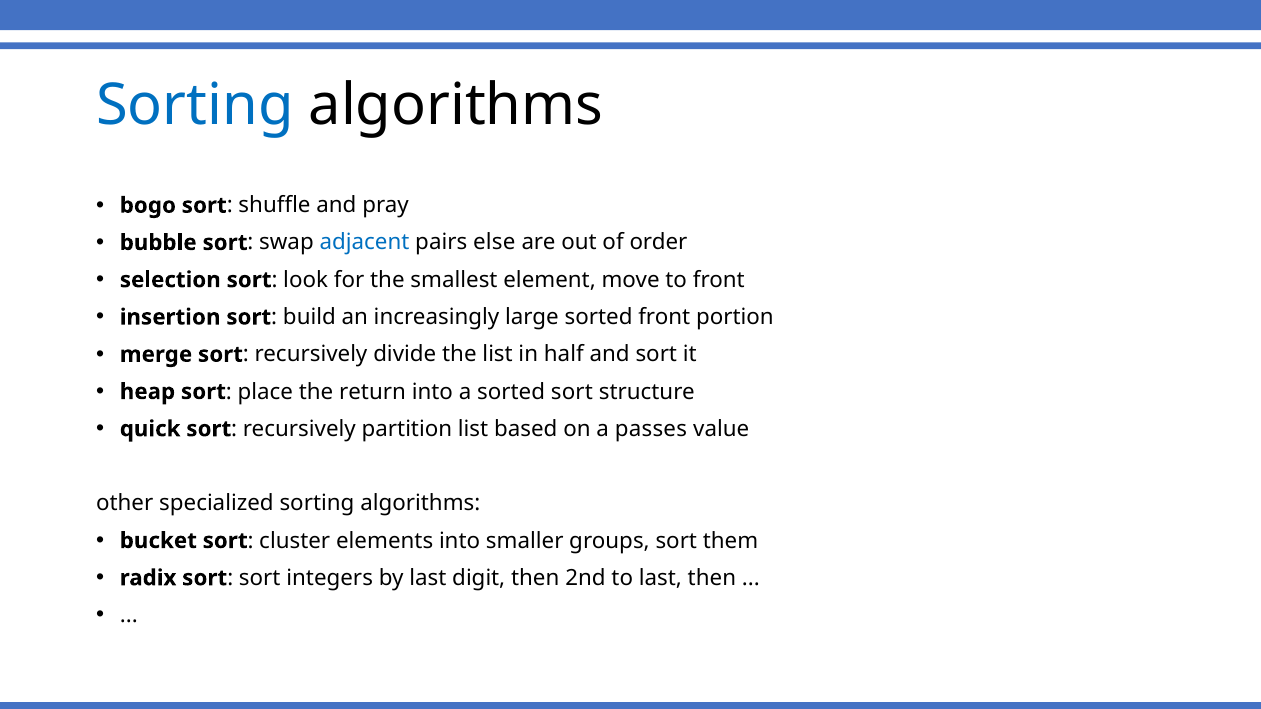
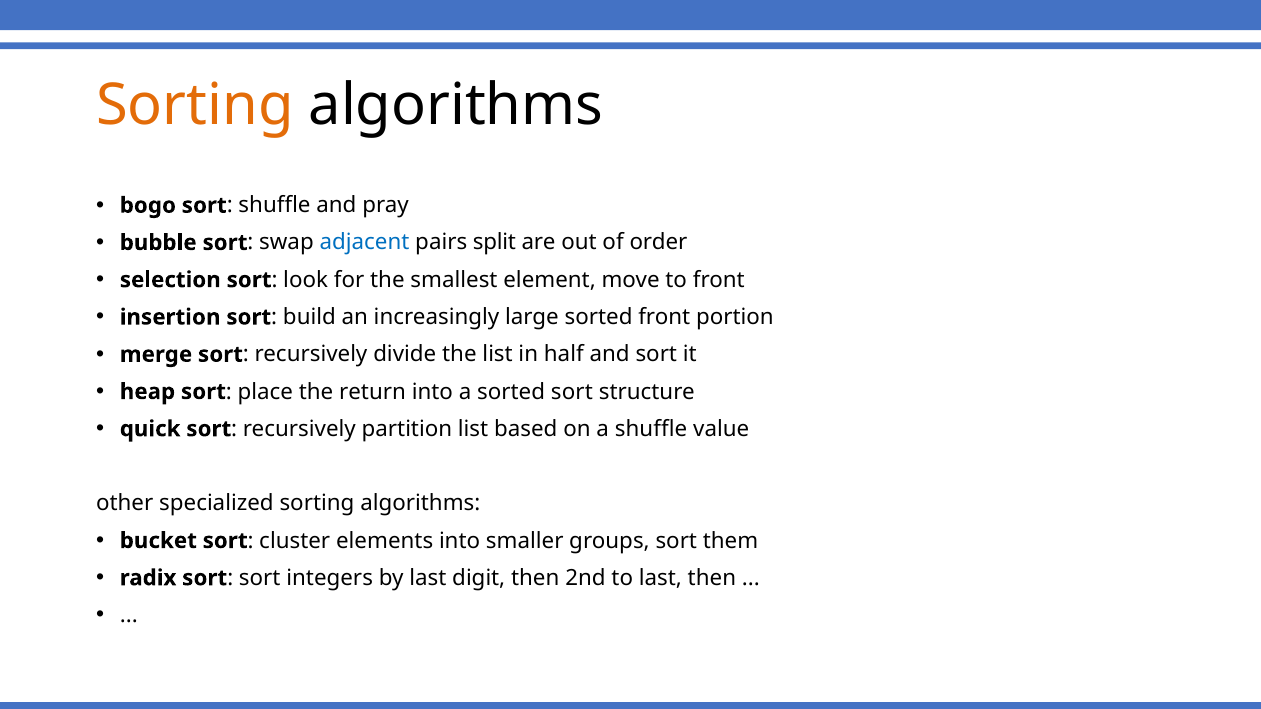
Sorting at (195, 106) colour: blue -> orange
else: else -> split
a passes: passes -> shuffle
